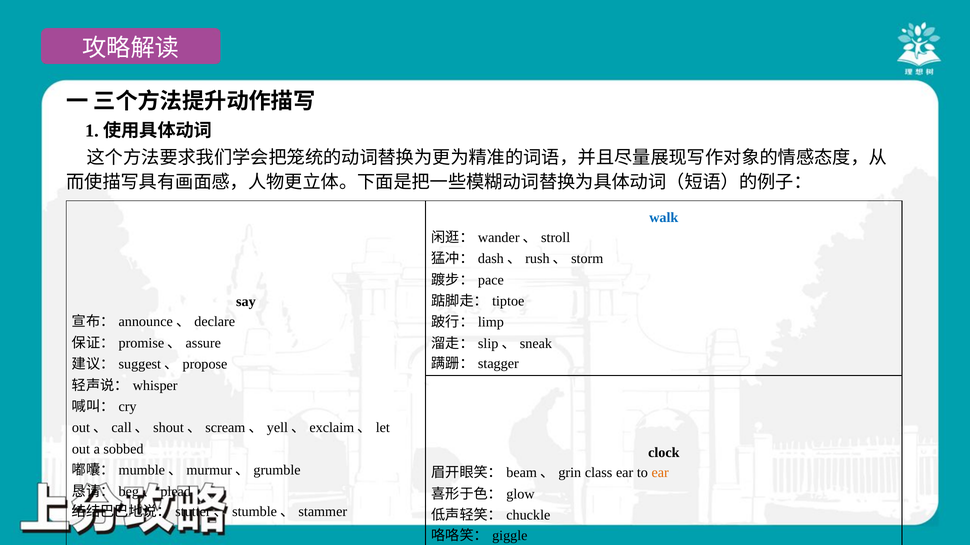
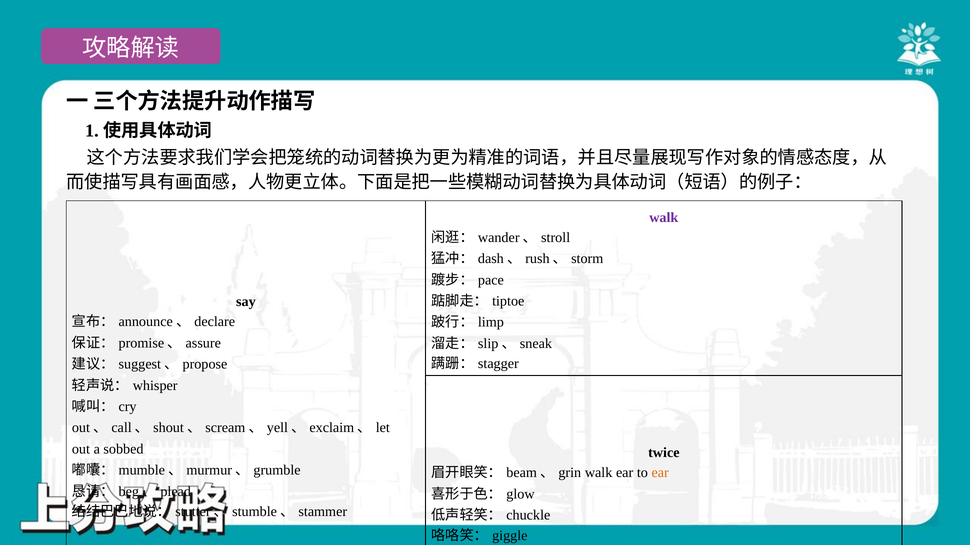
walk at (664, 218) colour: blue -> purple
clock: clock -> twice
class at (599, 473): class -> walk
